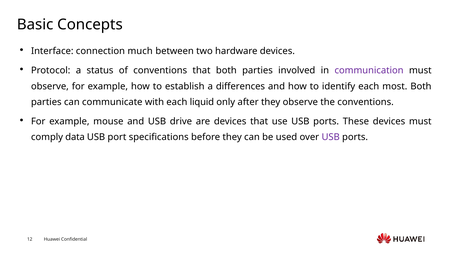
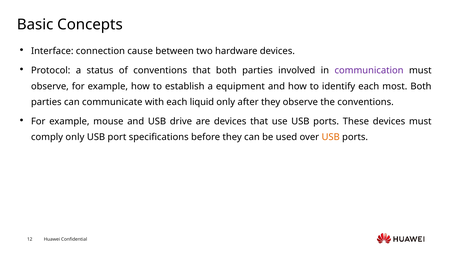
much: much -> cause
differences: differences -> equipment
comply data: data -> only
USB at (331, 138) colour: purple -> orange
